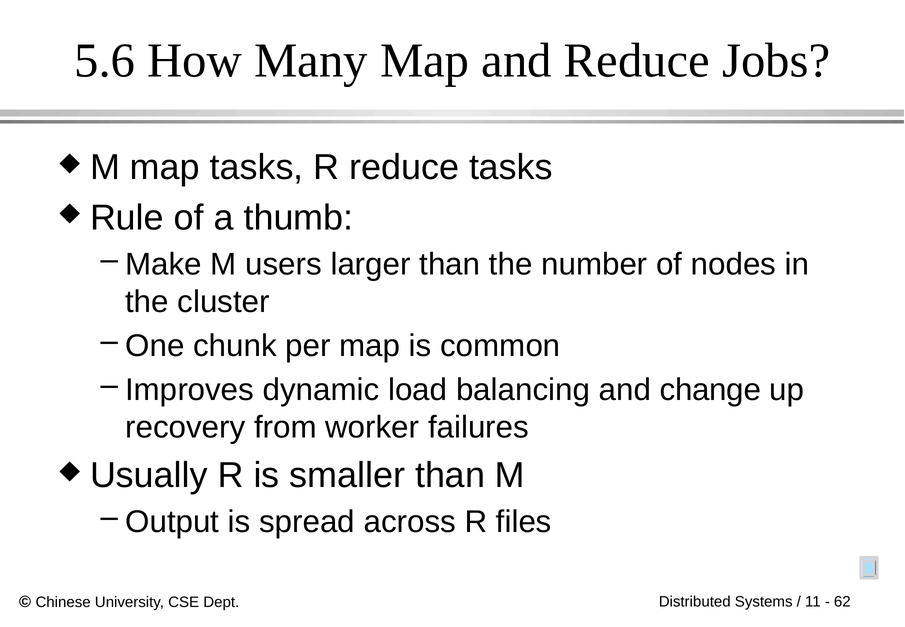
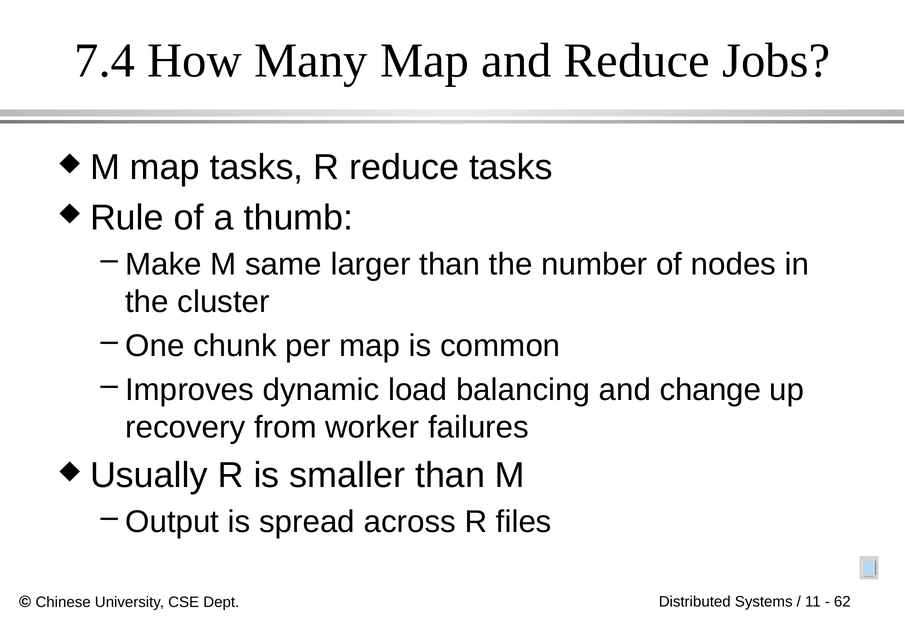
5.6: 5.6 -> 7.4
users: users -> same
